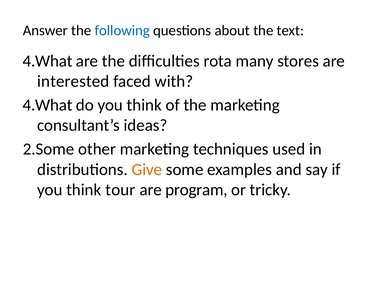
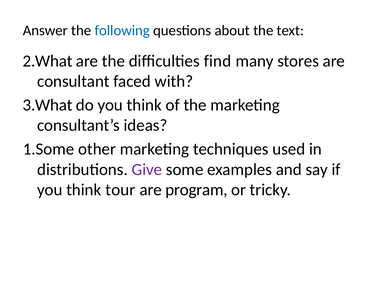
4.What at (48, 61): 4.What -> 2.What
rota: rota -> find
interested: interested -> consultant
4.What at (48, 105): 4.What -> 3.What
2.Some: 2.Some -> 1.Some
Give colour: orange -> purple
